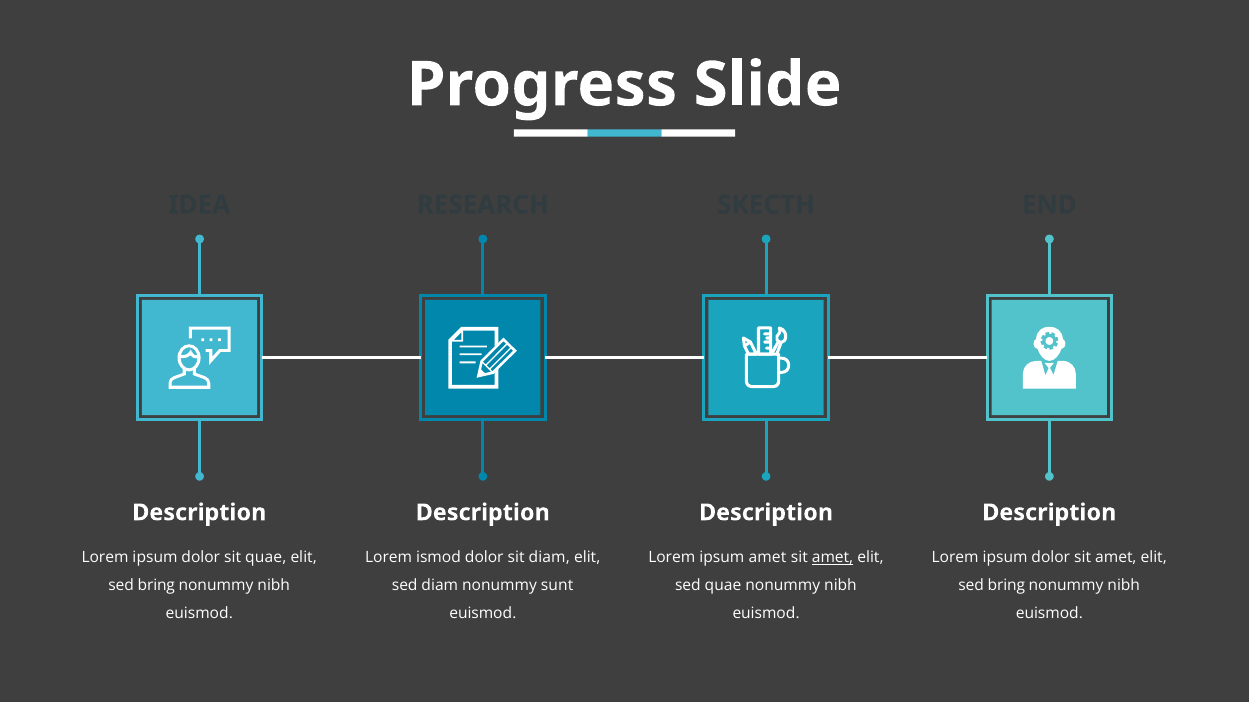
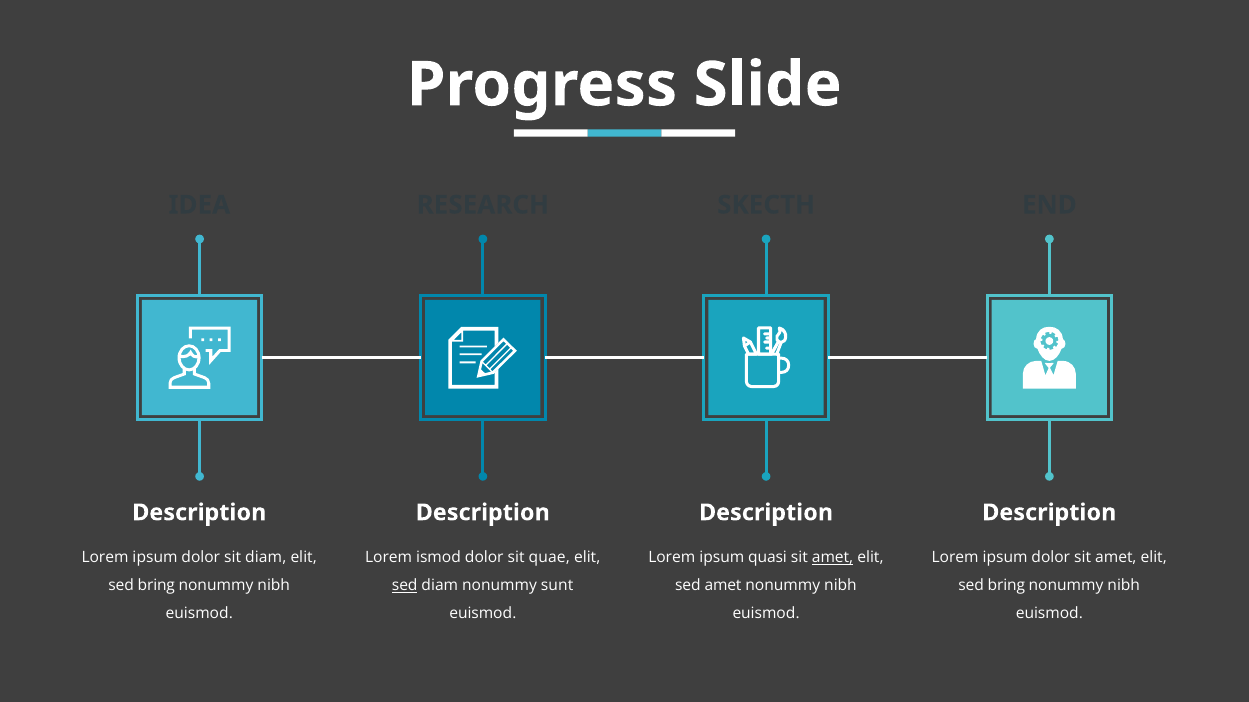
sit quae: quae -> diam
sit diam: diam -> quae
ipsum amet: amet -> quasi
sed at (405, 586) underline: none -> present
sed quae: quae -> amet
